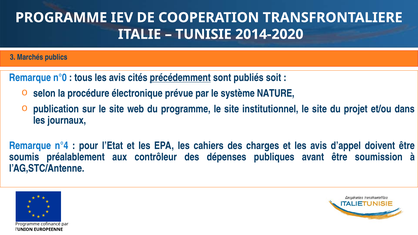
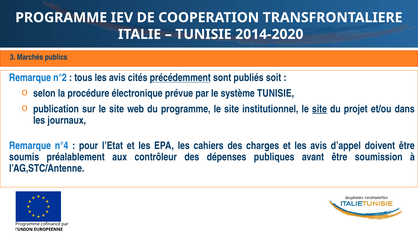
n°0: n°0 -> n°2
système NATURE: NATURE -> TUNISIE
site at (319, 109) underline: none -> present
